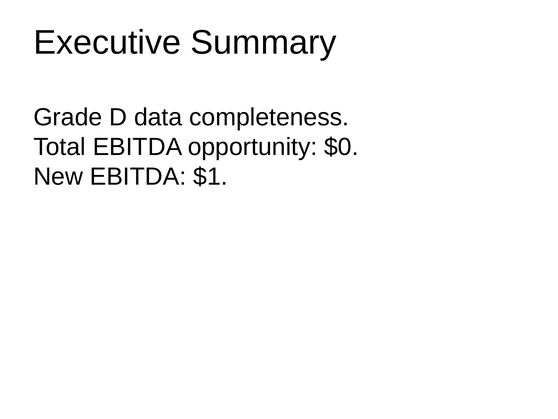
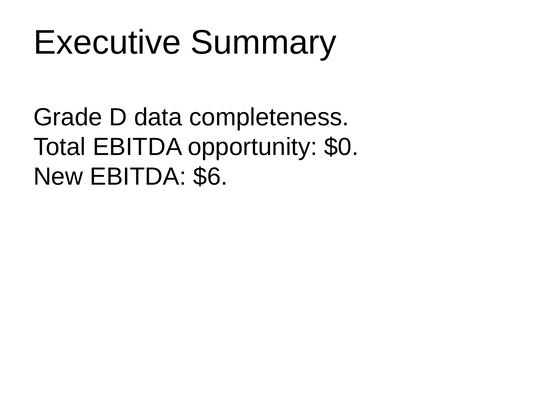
$1: $1 -> $6
